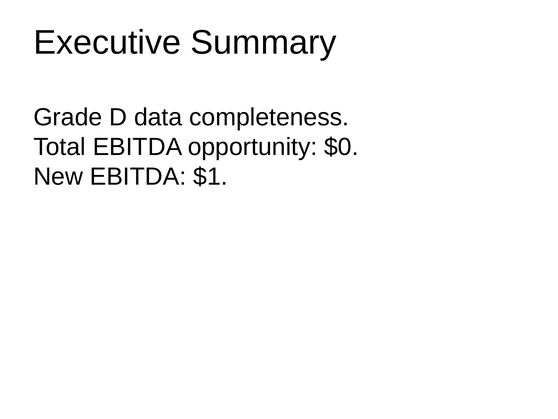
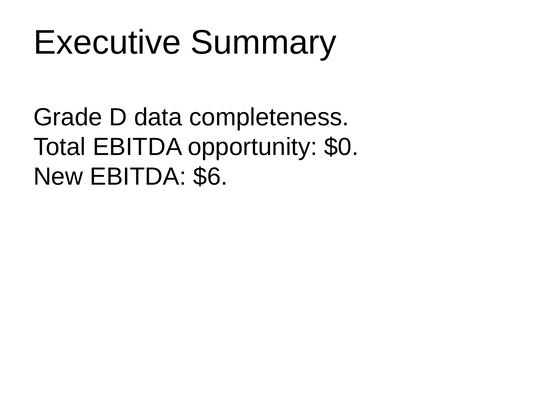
$1: $1 -> $6
